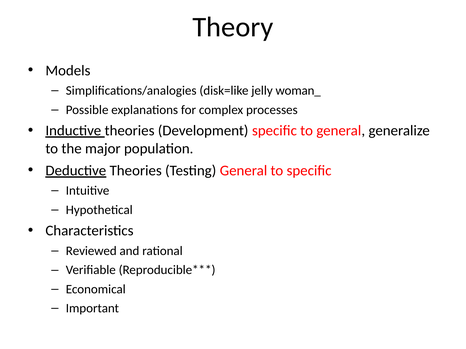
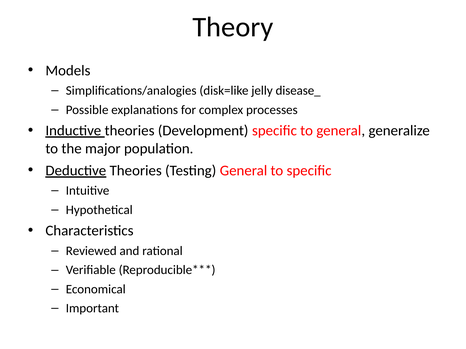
woman_: woman_ -> disease_
